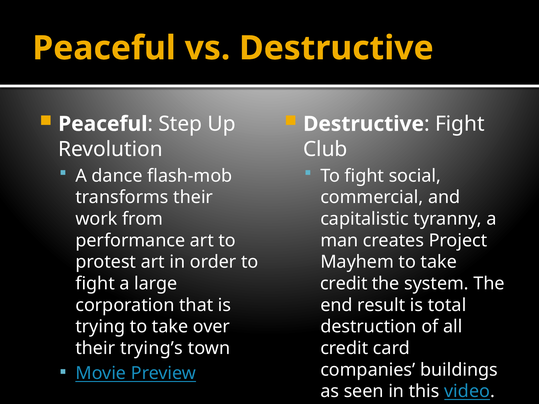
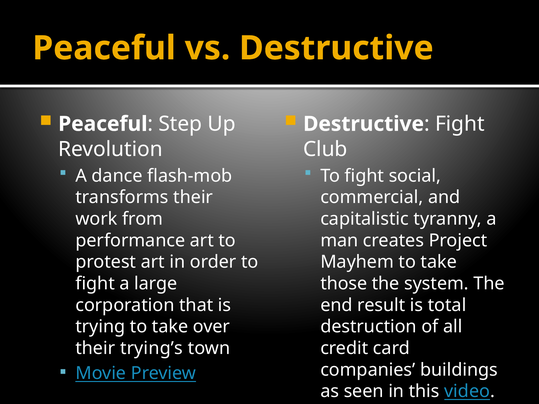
credit at (344, 284): credit -> those
